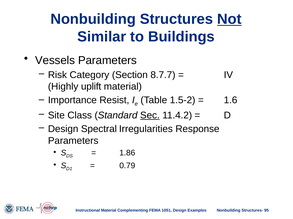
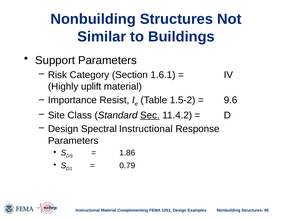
Not underline: present -> none
Vessels: Vessels -> Support
8.7.7: 8.7.7 -> 1.6.1
1.6: 1.6 -> 9.6
Spectral Irregularities: Irregularities -> Instructional
